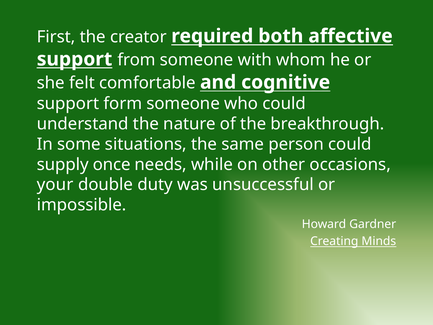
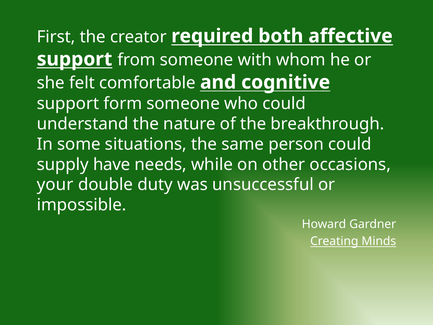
once: once -> have
